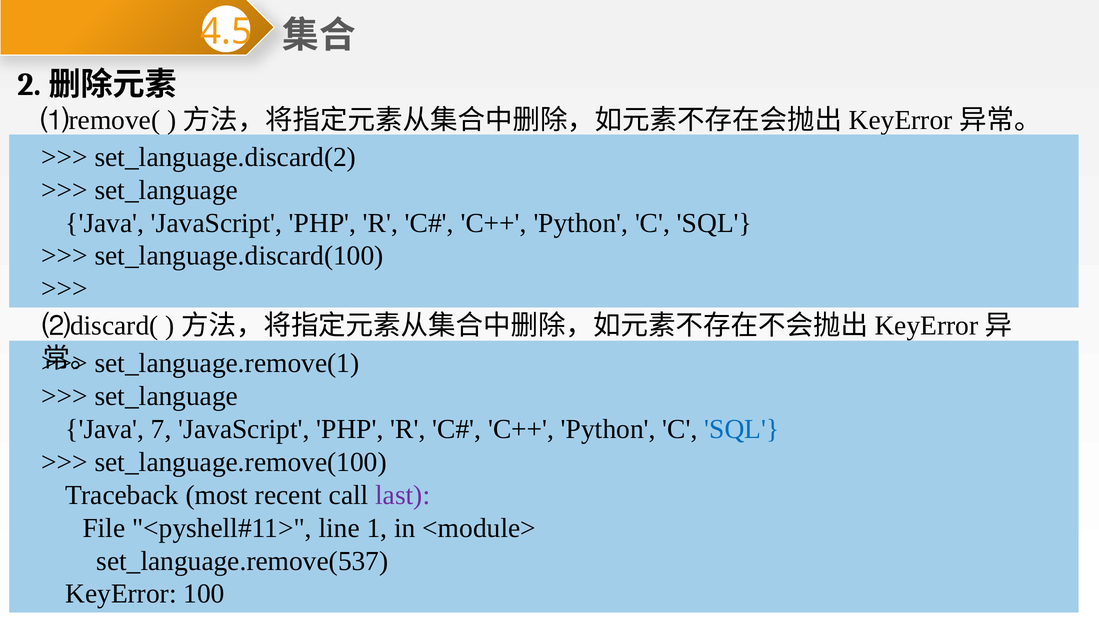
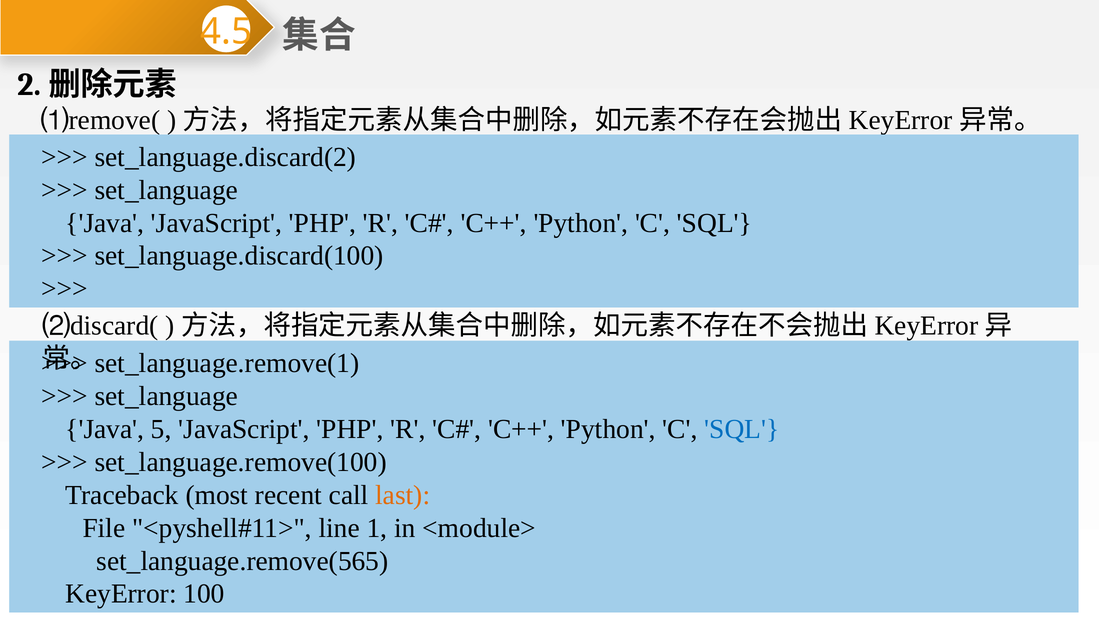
7: 7 -> 5
last colour: purple -> orange
set_language.remove(537: set_language.remove(537 -> set_language.remove(565
